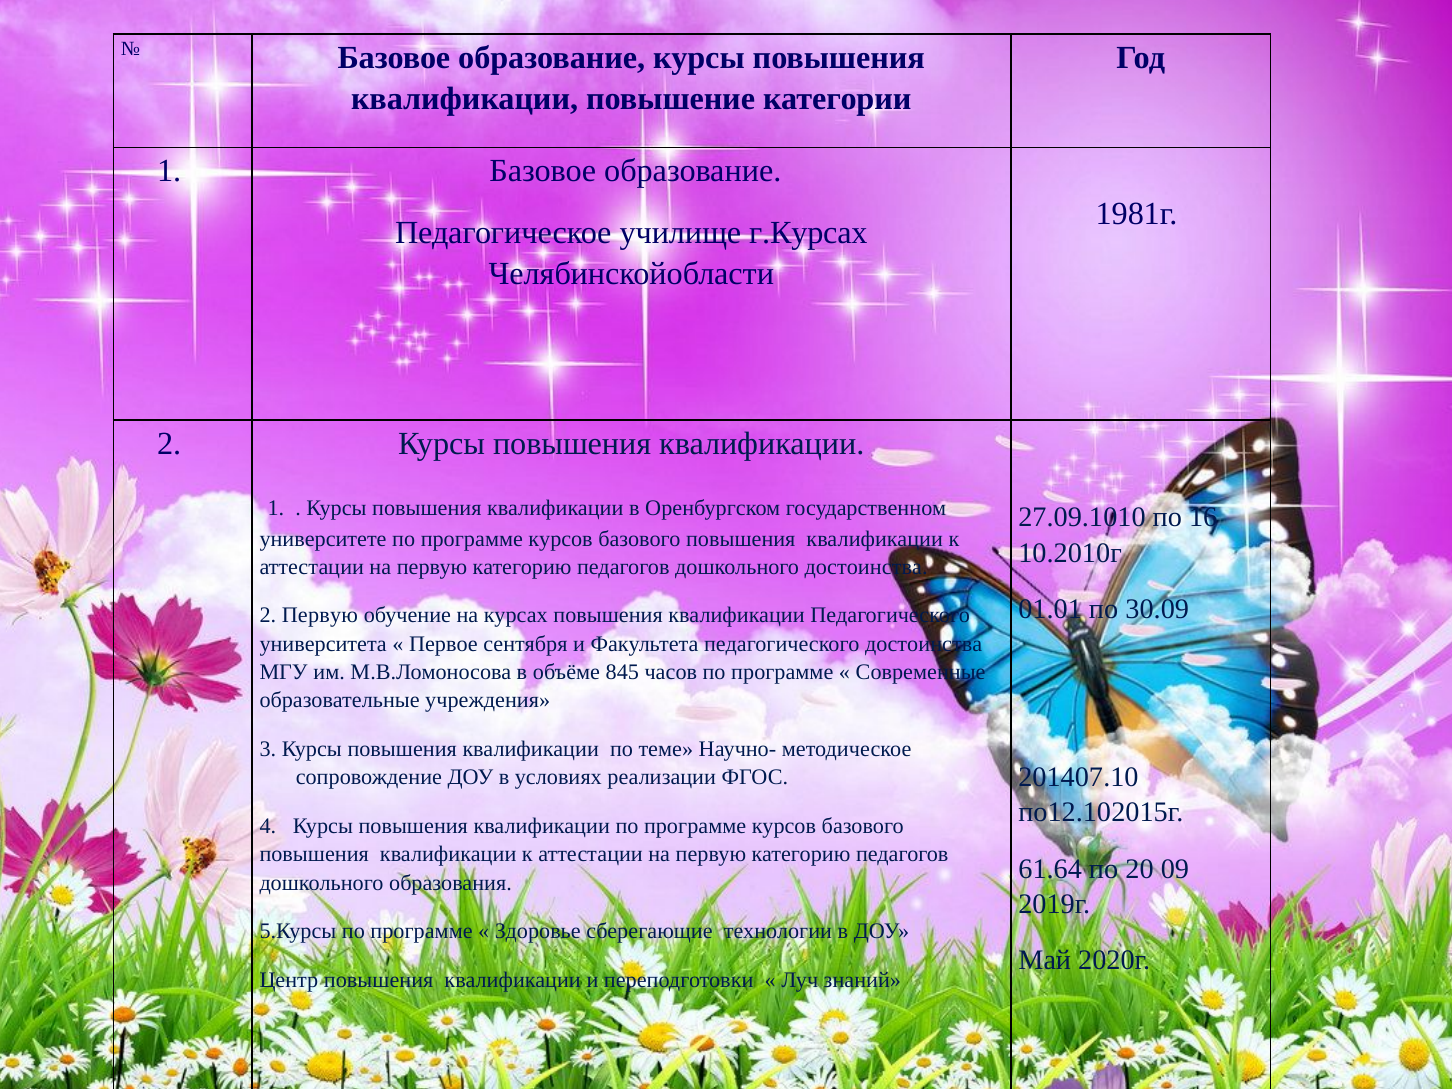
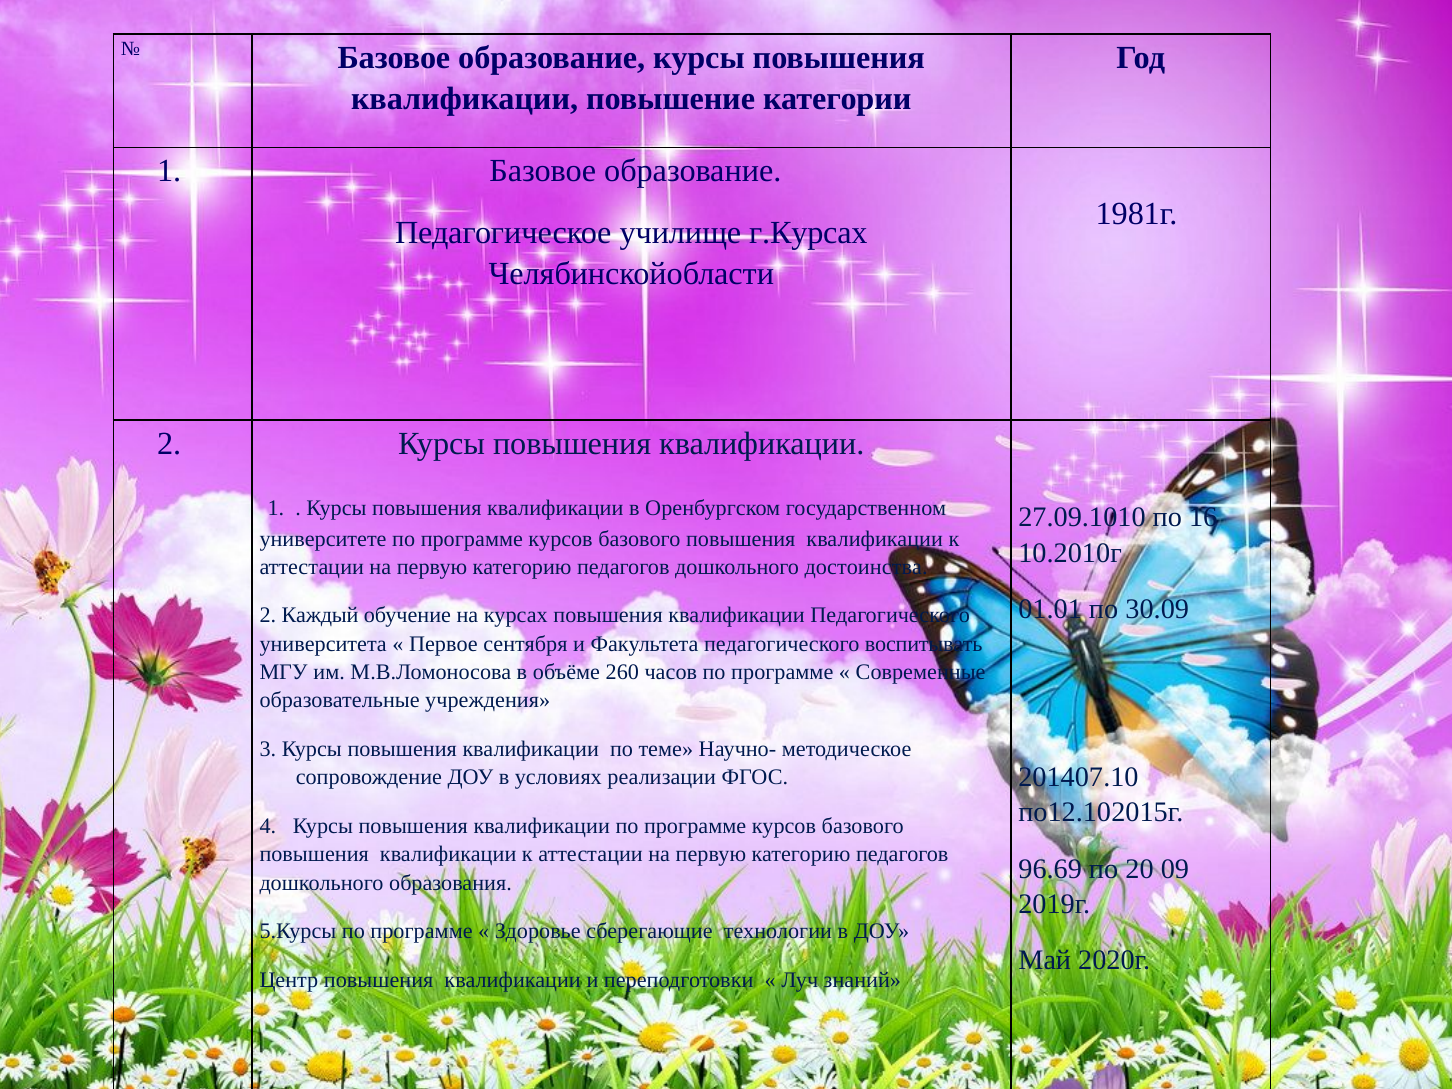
2 Первую: Первую -> Каждый
педагогического достоинства: достоинства -> воспитывать
845: 845 -> 260
61.64: 61.64 -> 96.69
